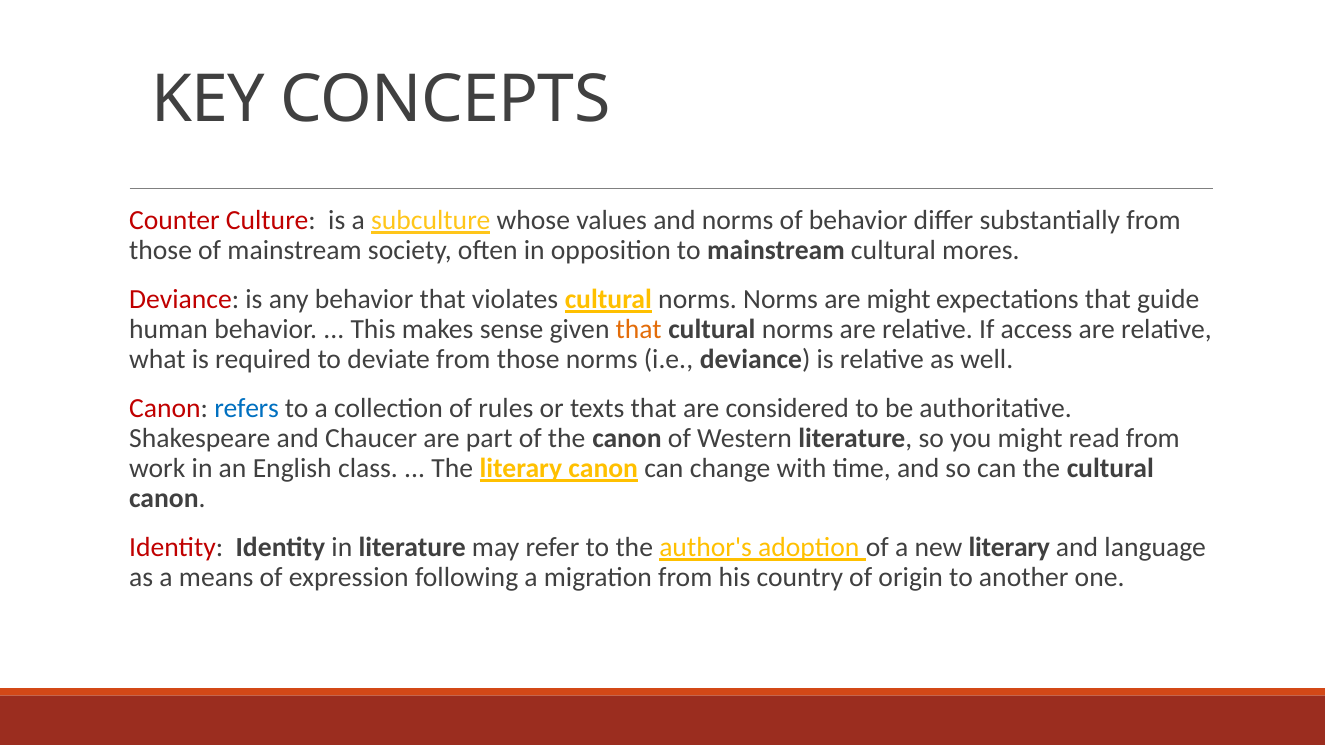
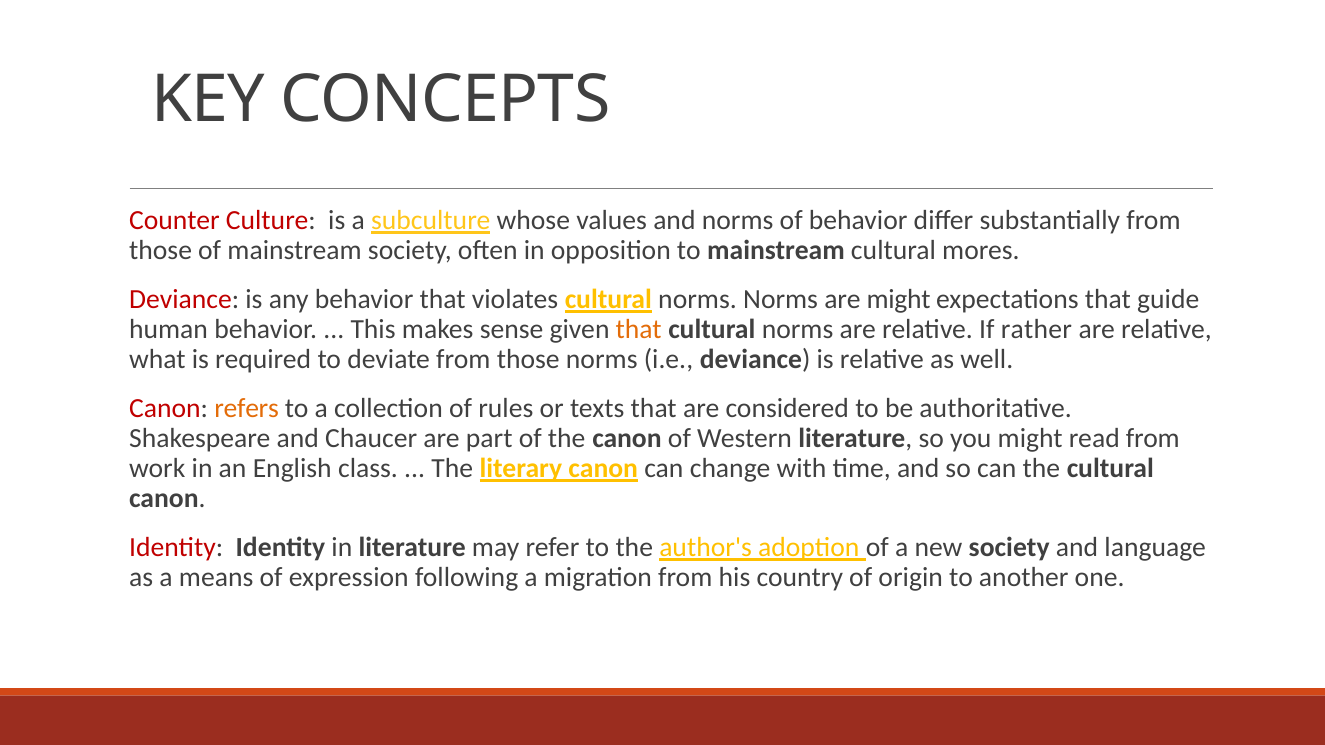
access: access -> rather
refers colour: blue -> orange
new literary: literary -> society
